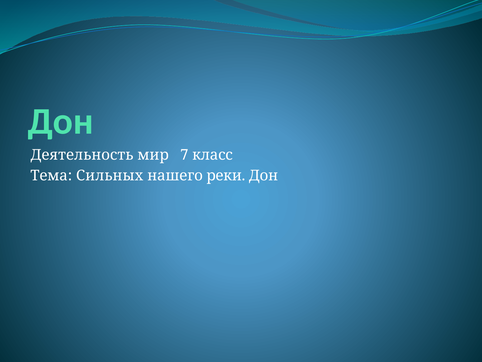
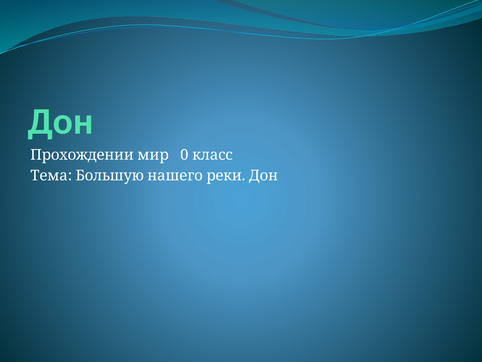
Деятельность: Деятельность -> Прохождении
7: 7 -> 0
Сильных: Сильных -> Большую
